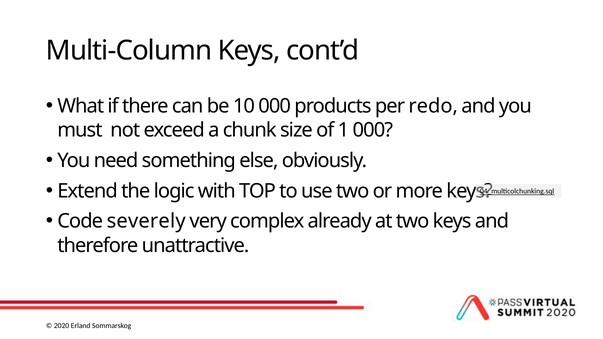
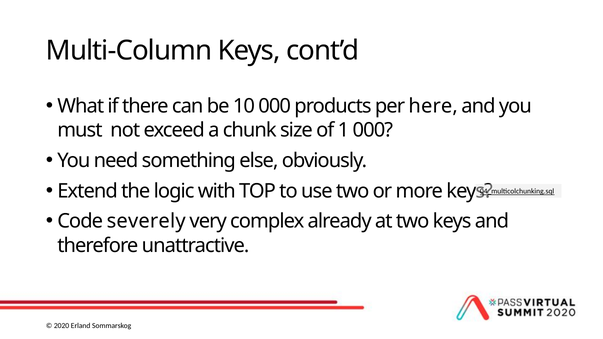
redo: redo -> here
